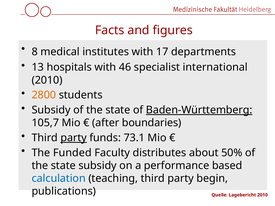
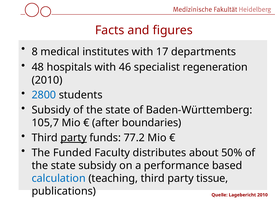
13: 13 -> 48
international: international -> regeneration
2800 colour: orange -> blue
Baden-Württemberg underline: present -> none
73.1: 73.1 -> 77.2
begin: begin -> tissue
